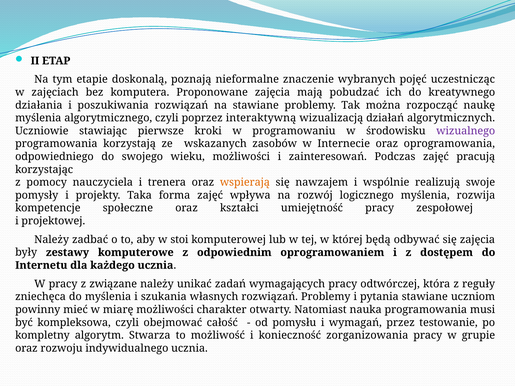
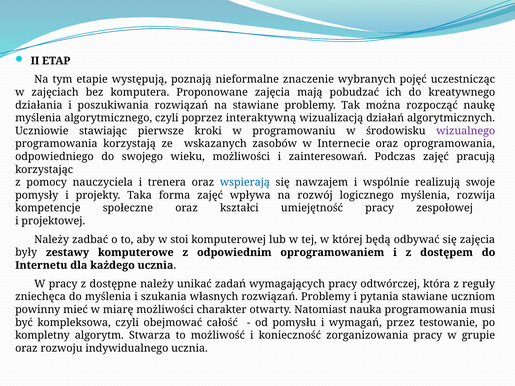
doskonalą: doskonalą -> występują
wspierają colour: orange -> blue
związane: związane -> dostępne
